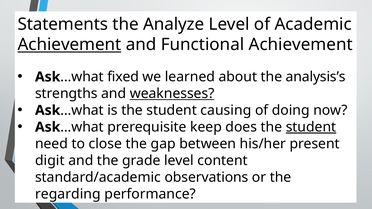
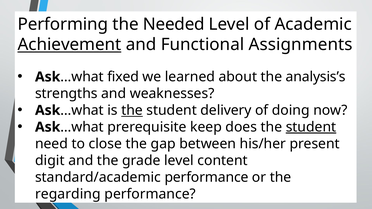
Statements: Statements -> Performing
Analyze: Analyze -> Needed
Functional Achievement: Achievement -> Assignments
weaknesses underline: present -> none
the at (132, 110) underline: none -> present
causing: causing -> delivery
standard/academic observations: observations -> performance
